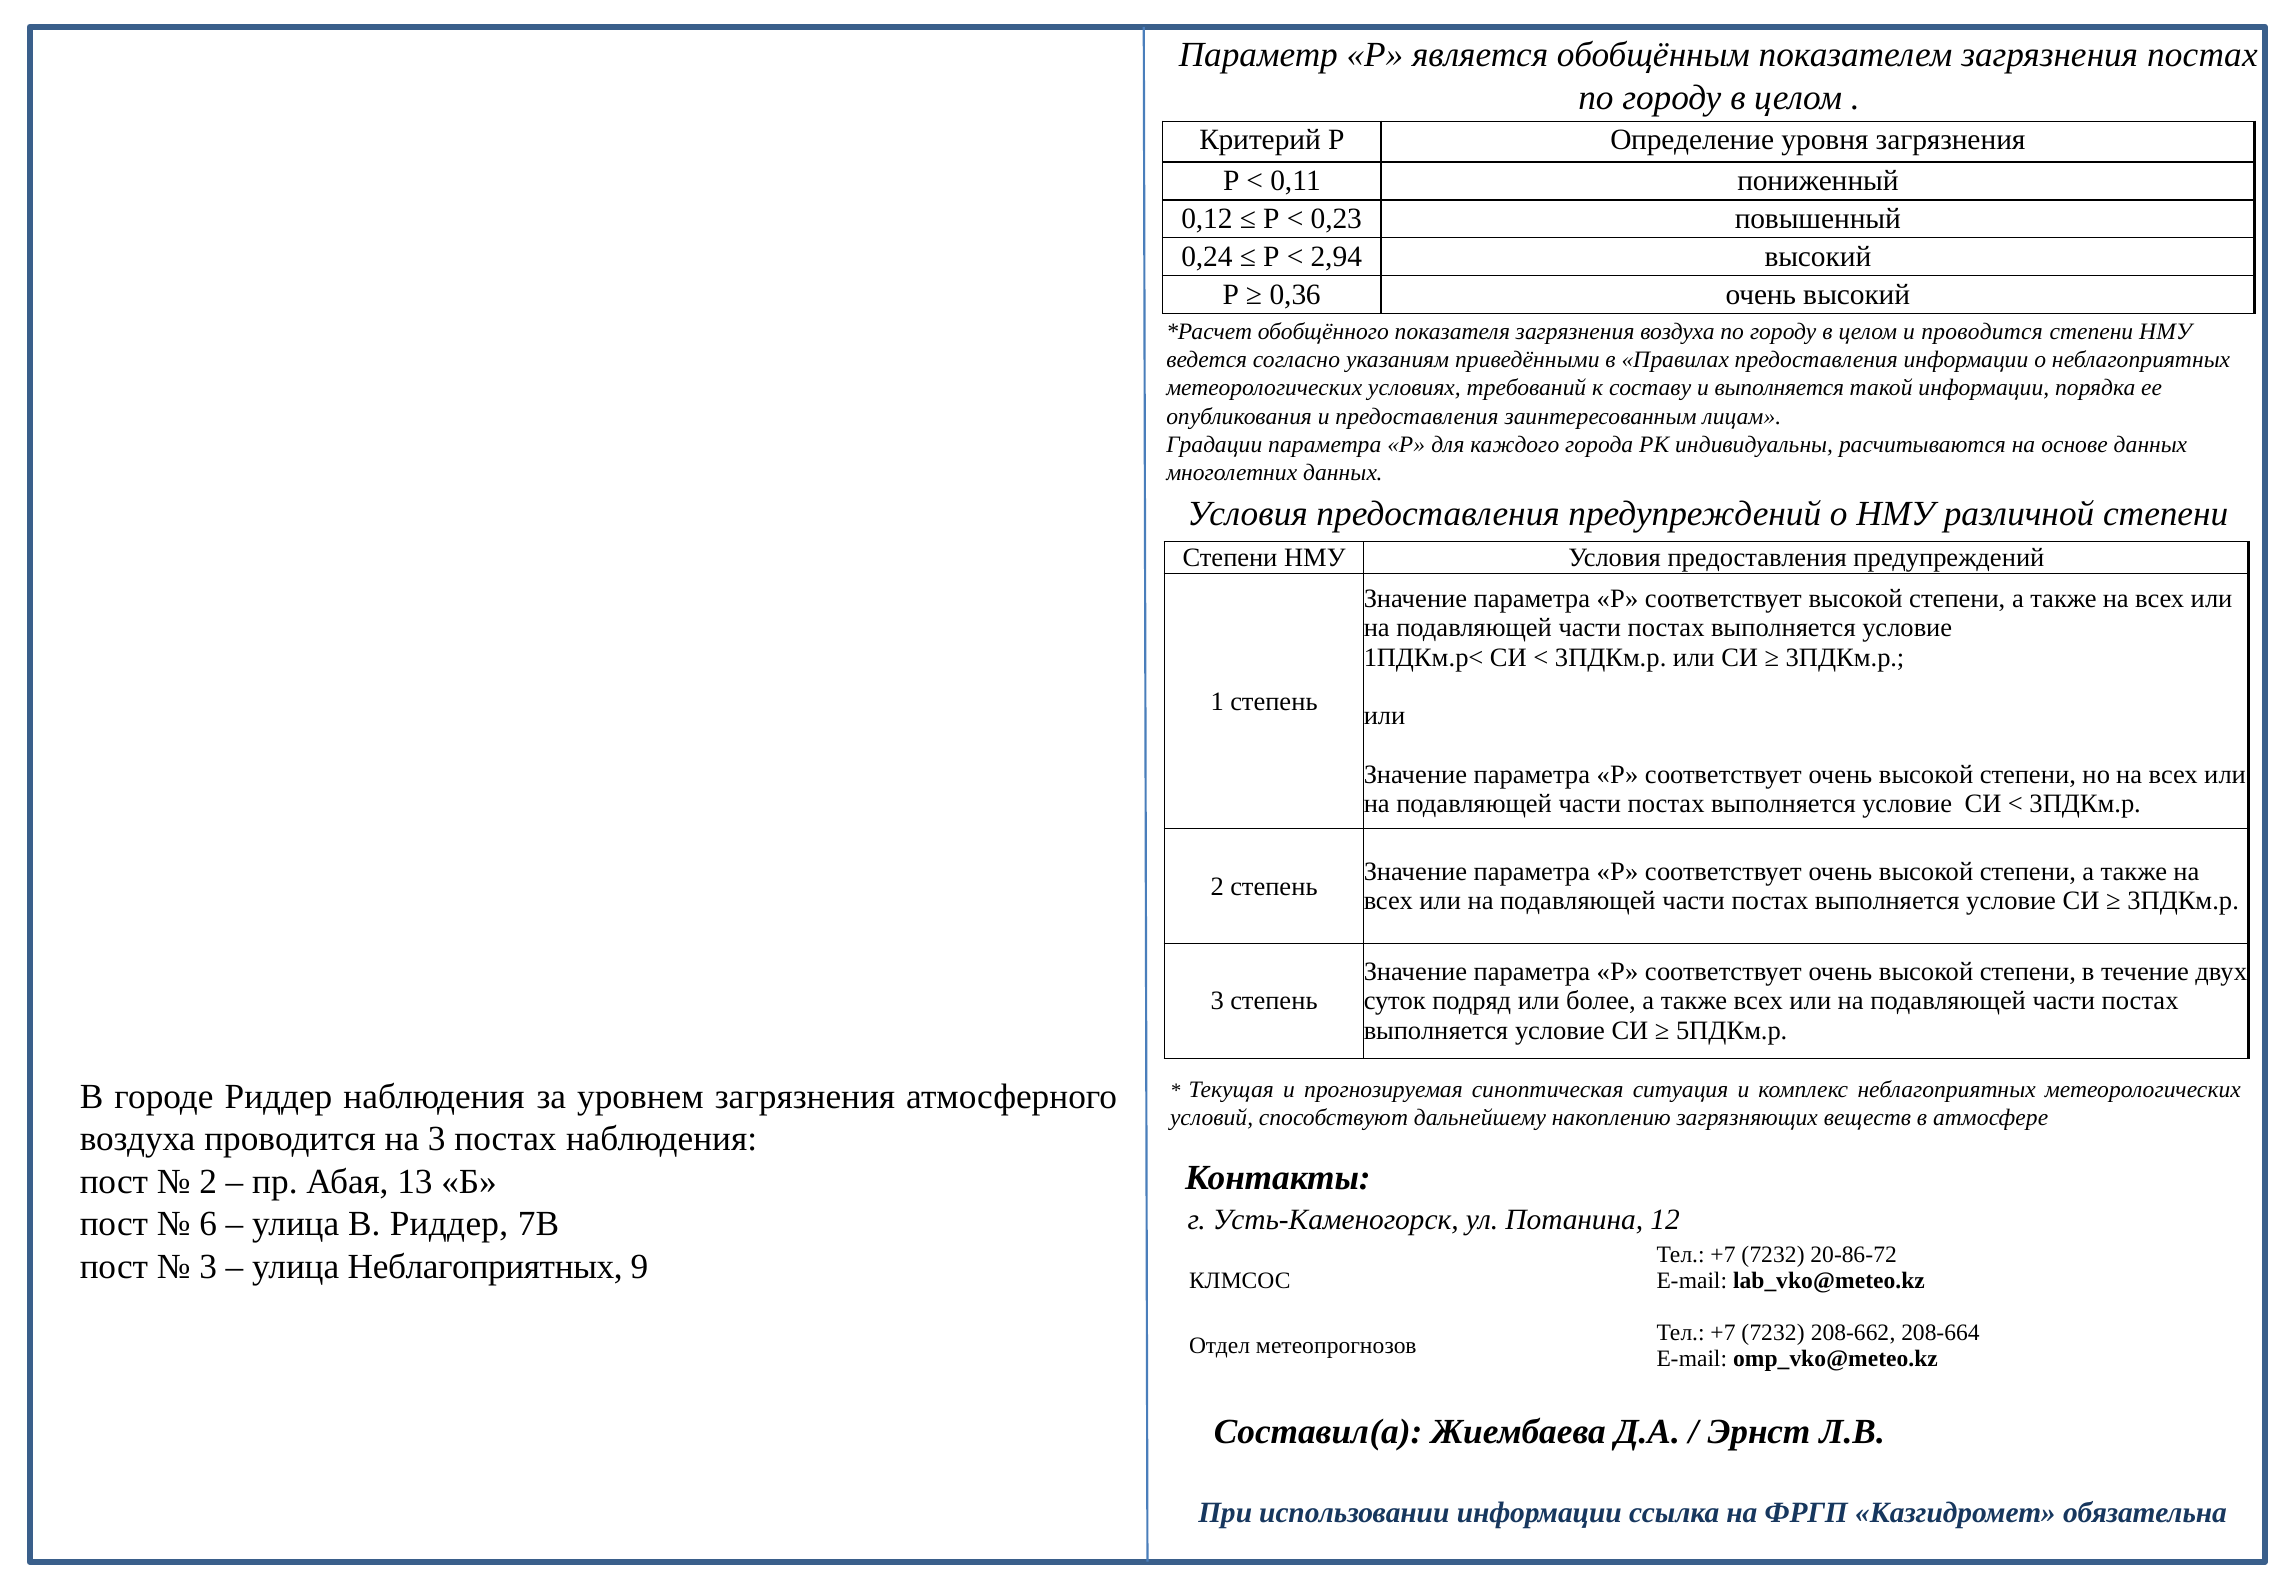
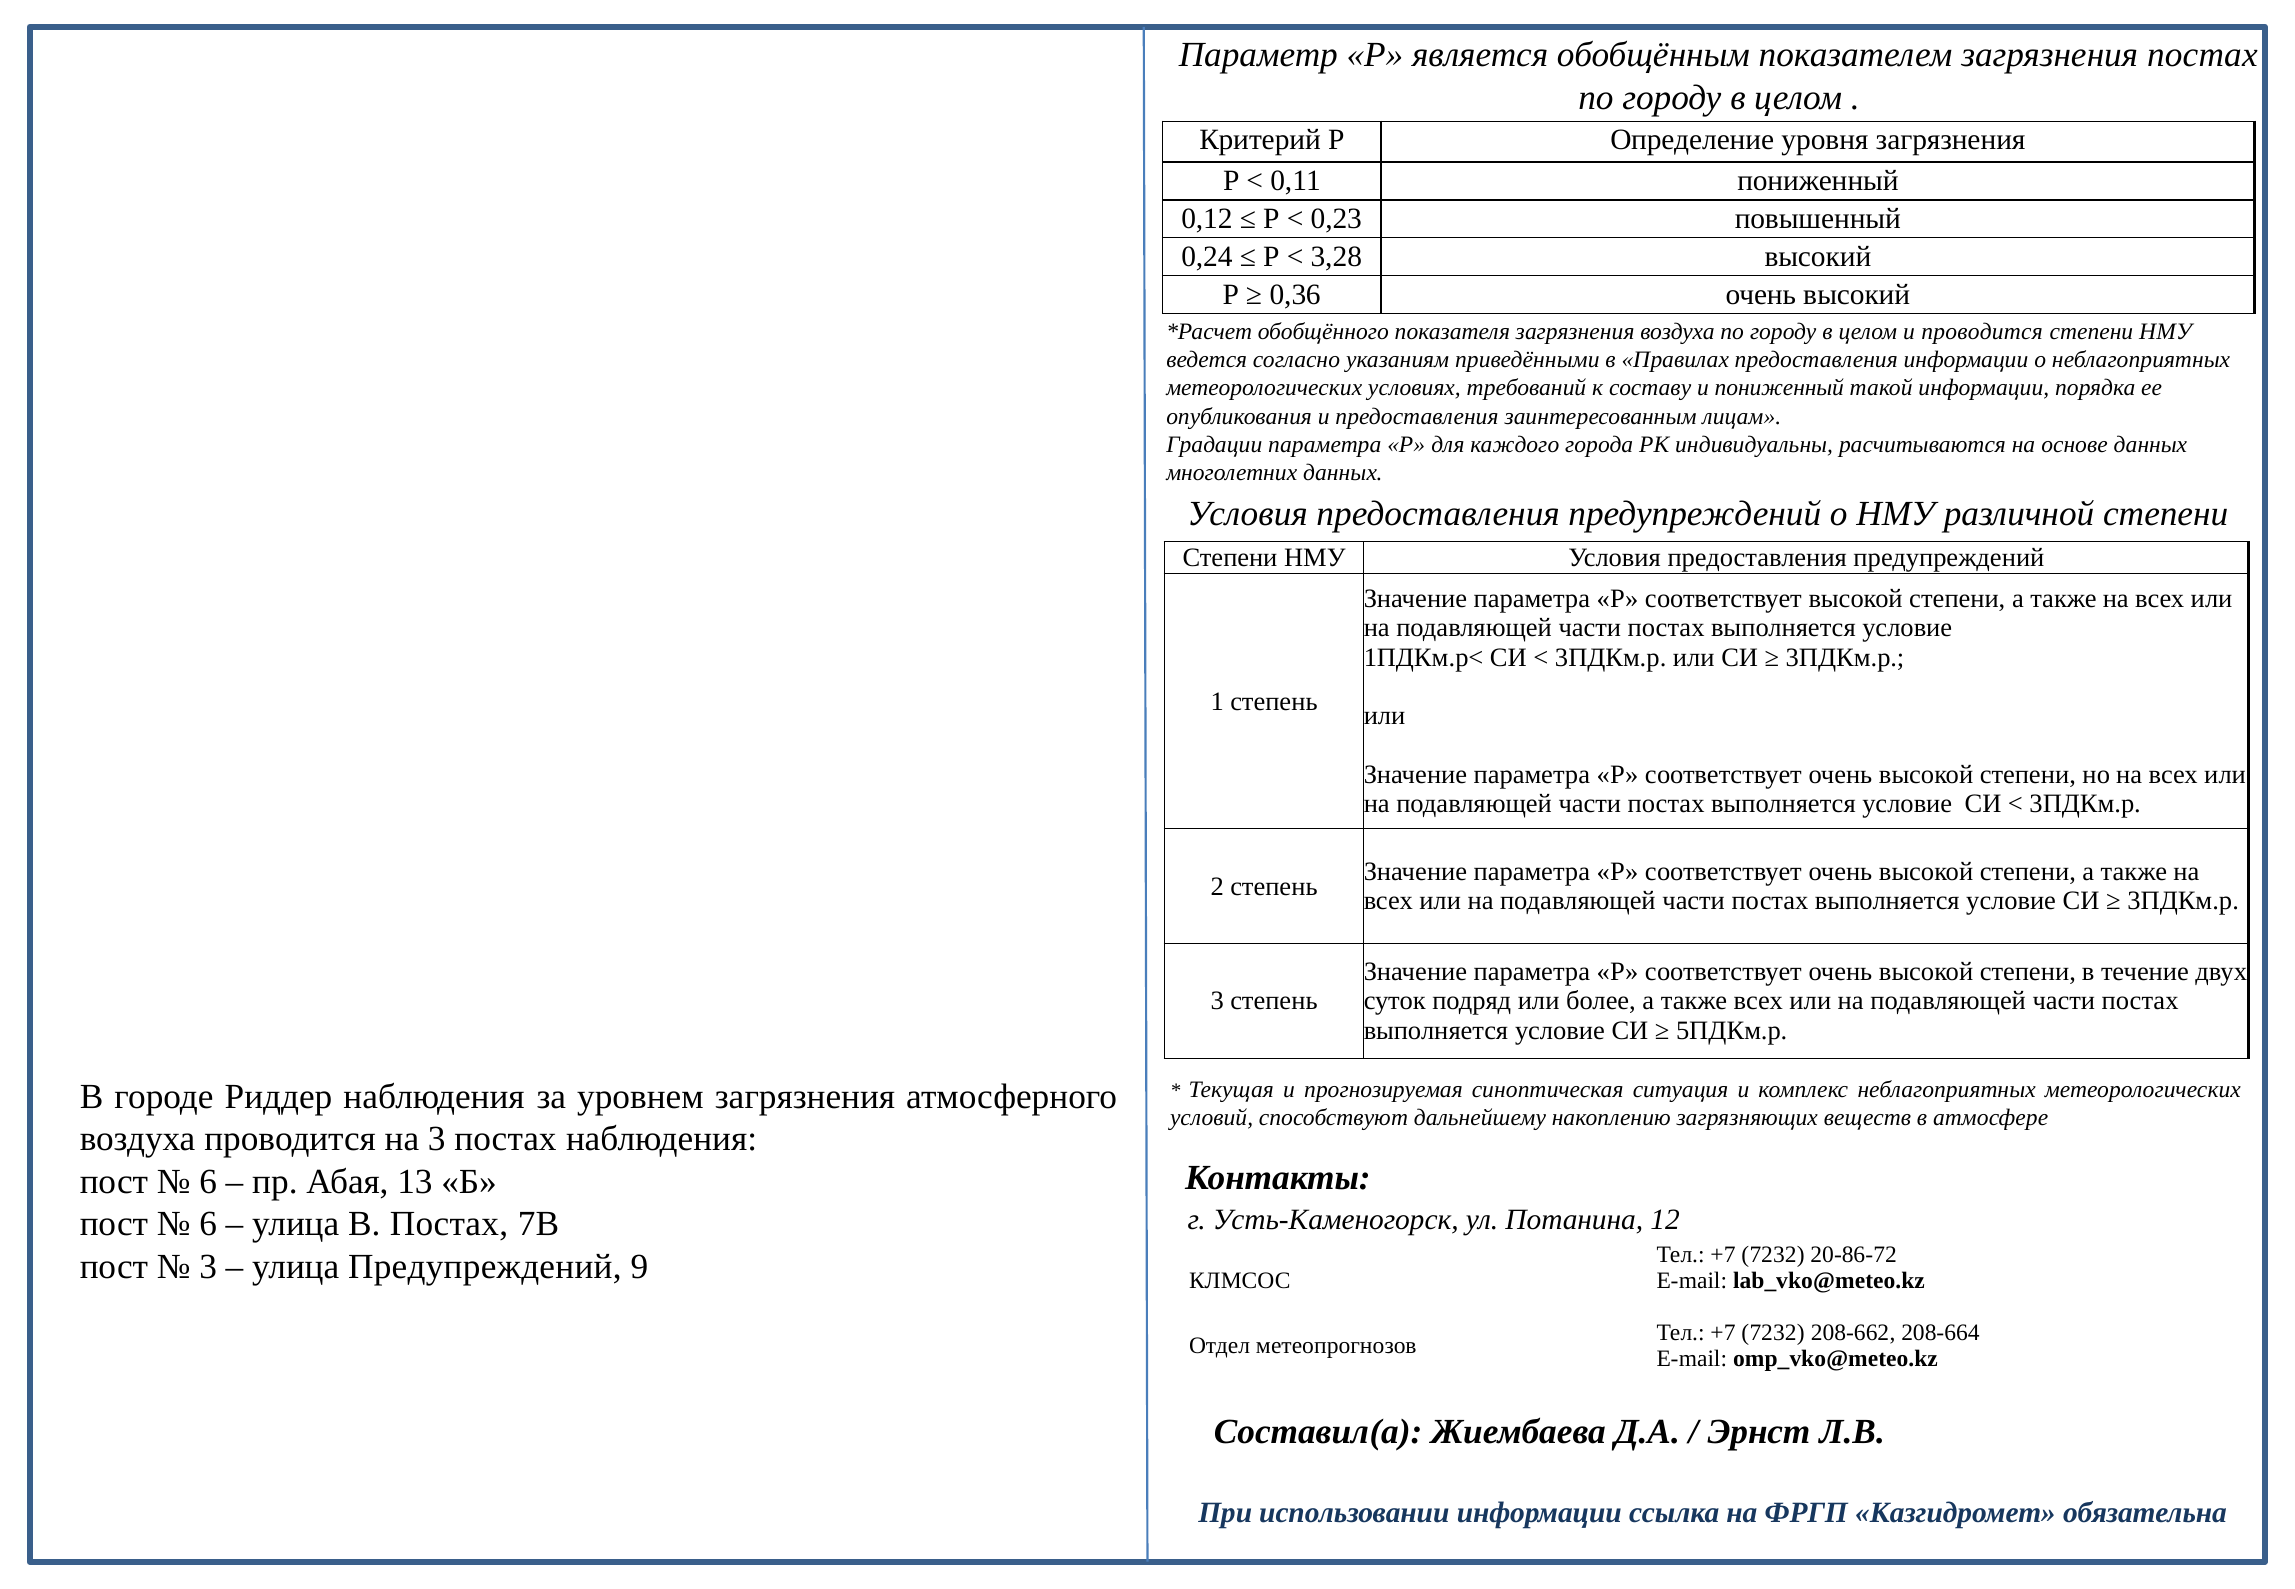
2,94: 2,94 -> 3,28
и выполняется: выполняется -> пониженный
2 at (208, 1182): 2 -> 6
В Риддер: Риддер -> Постах
улица Неблагоприятных: Неблагоприятных -> Предупреждений
